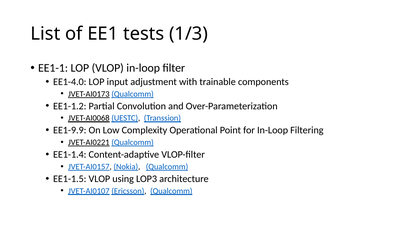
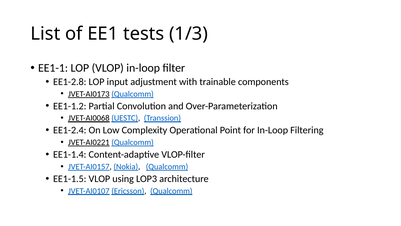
EE1-4.0: EE1-4.0 -> EE1-2.8
EE1-9.9: EE1-9.9 -> EE1-2.4
